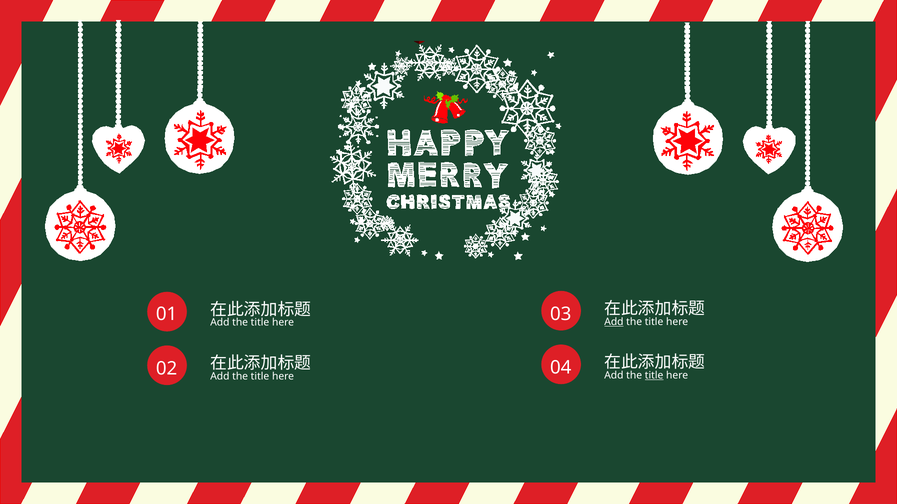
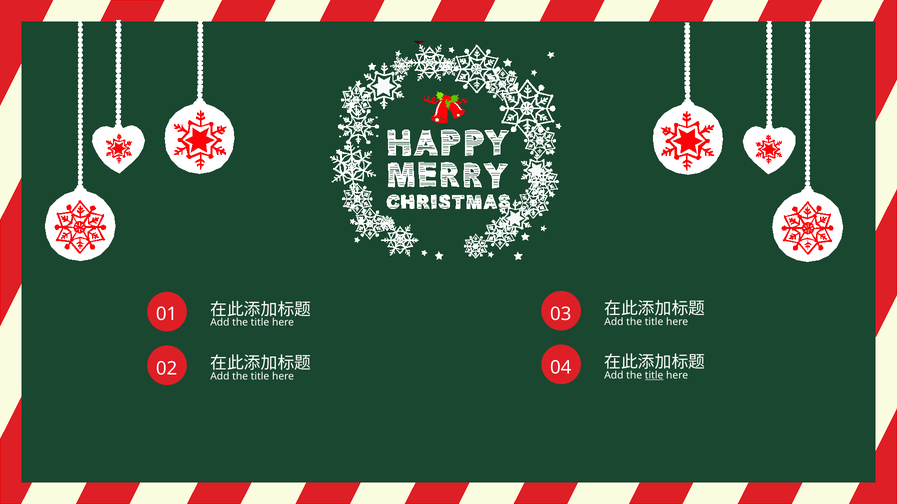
Add at (614, 322) underline: present -> none
